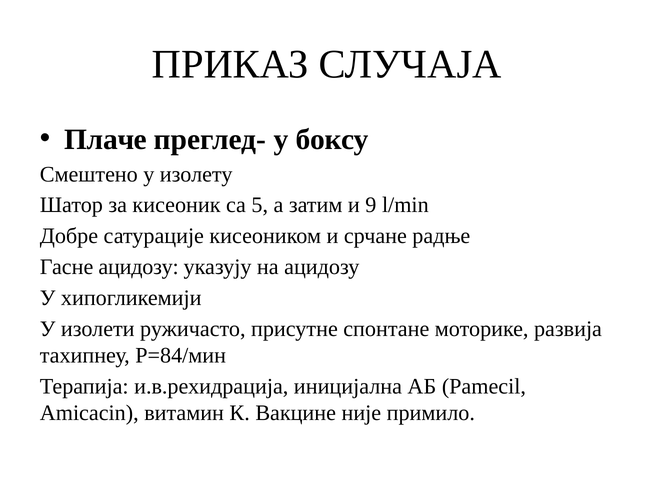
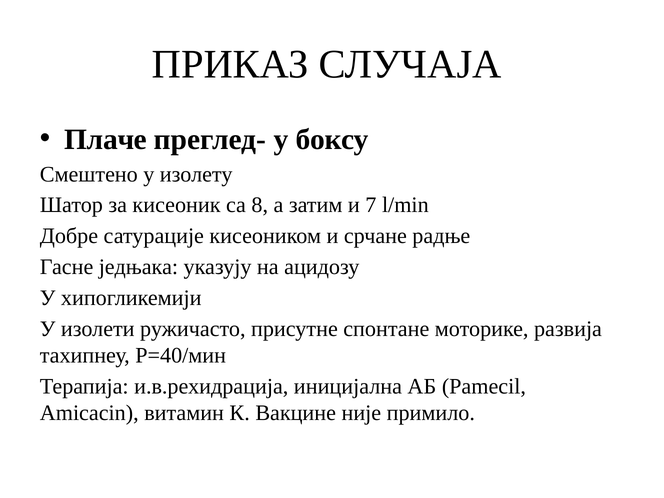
5: 5 -> 8
9: 9 -> 7
Гасне ацидозу: ацидозу -> једњака
Р=84/мин: Р=84/мин -> Р=40/мин
